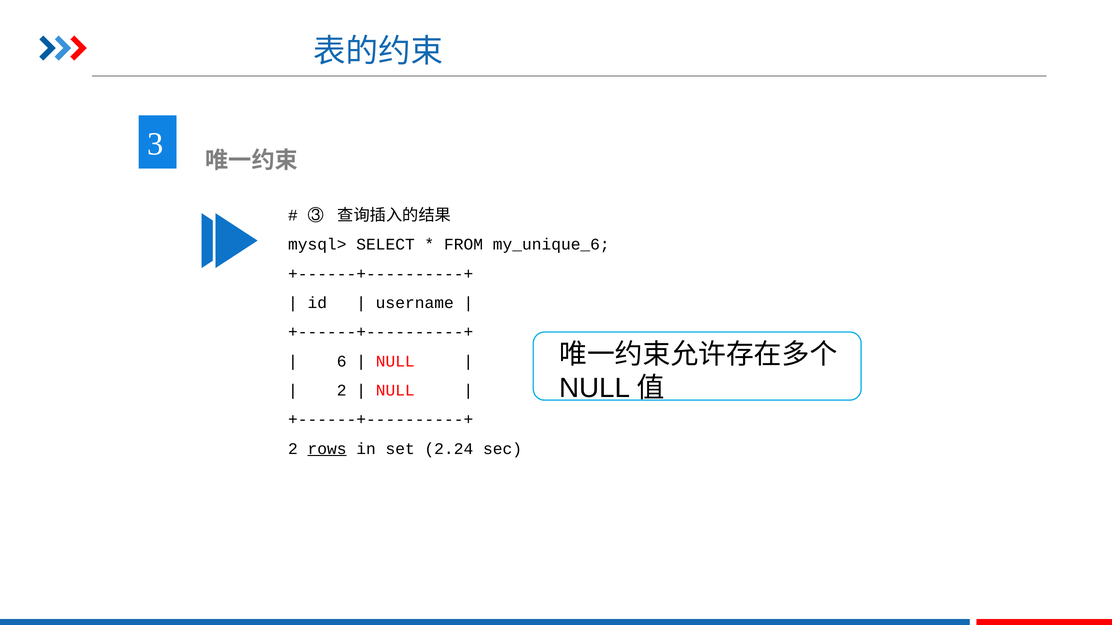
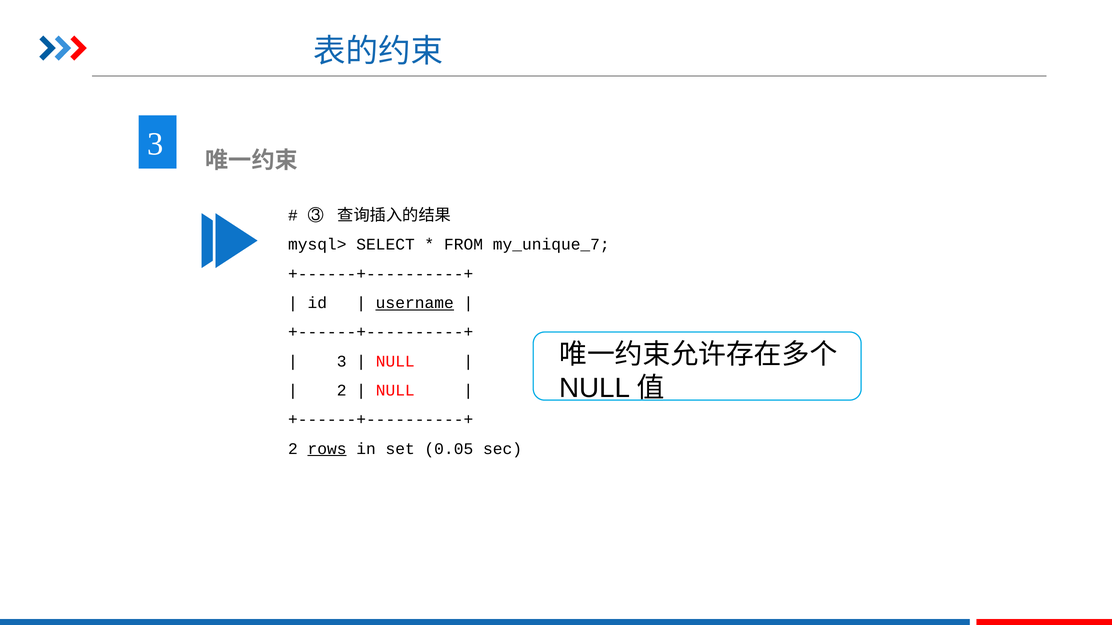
my_unique_6: my_unique_6 -> my_unique_7
username underline: none -> present
6 at (342, 362): 6 -> 3
2.24: 2.24 -> 0.05
